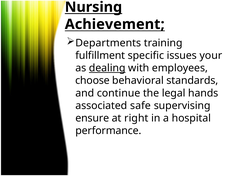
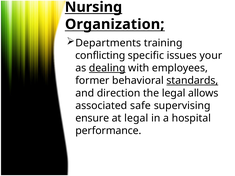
Achievement: Achievement -> Organization
fulfillment: fulfillment -> conflicting
choose: choose -> former
standards underline: none -> present
continue: continue -> direction
hands: hands -> allows
at right: right -> legal
